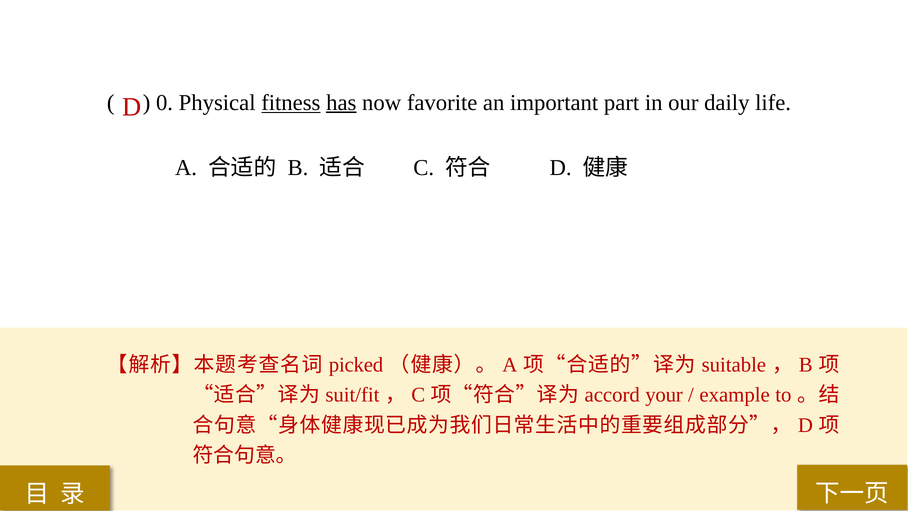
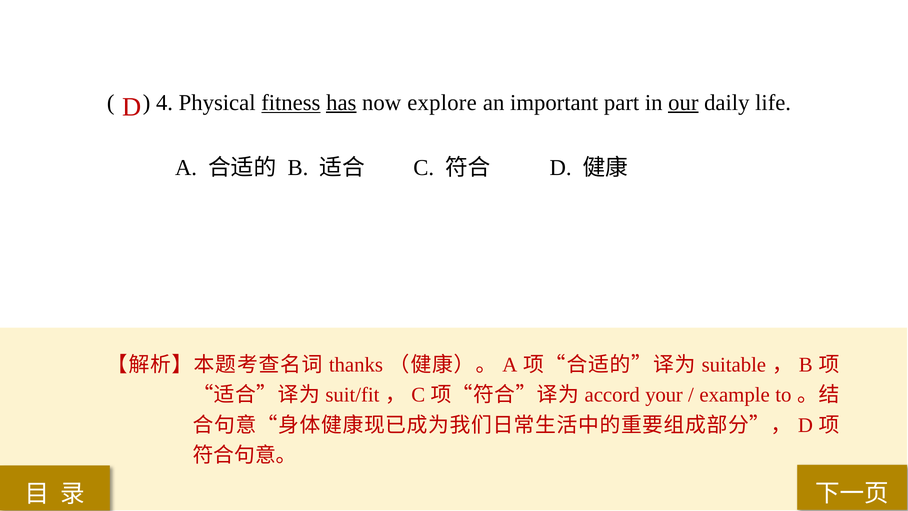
0: 0 -> 4
favorite: favorite -> explore
our underline: none -> present
picked: picked -> thanks
